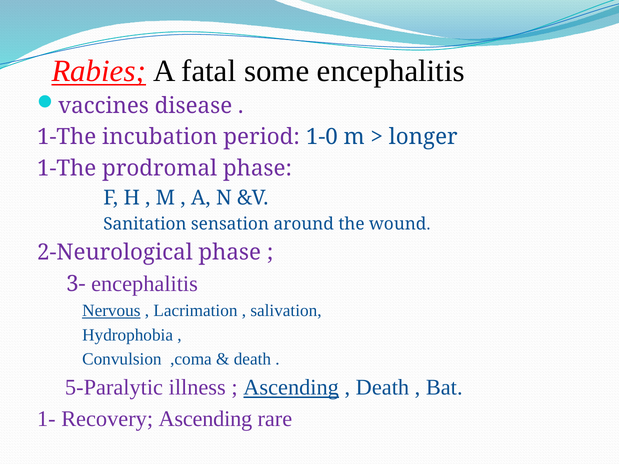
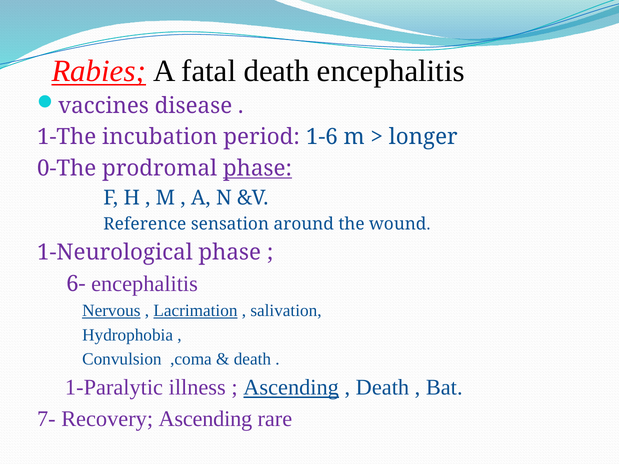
fatal some: some -> death
1-0: 1-0 -> 1-6
1-The at (67, 168): 1-The -> 0-The
phase at (257, 168) underline: none -> present
Sanitation: Sanitation -> Reference
2-Neurological: 2-Neurological -> 1-Neurological
3-: 3- -> 6-
Lacrimation underline: none -> present
5-Paralytic: 5-Paralytic -> 1-Paralytic
1-: 1- -> 7-
